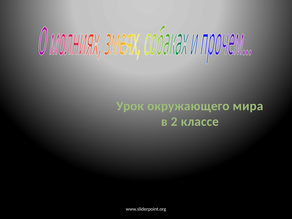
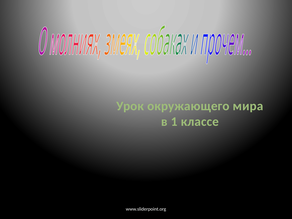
2: 2 -> 1
